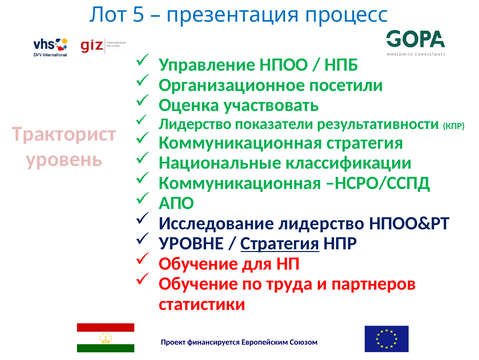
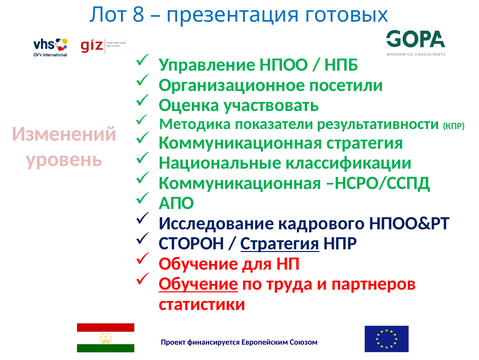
5: 5 -> 8
процесс: процесс -> готовых
Лидерство at (195, 124): Лидерство -> Методика
Тракторист: Тракторист -> Изменений
Исследование лидерство: лидерство -> кадрового
УРОВНЕ: УРОВНЕ -> СТОРОН
Обучение at (198, 283) underline: none -> present
